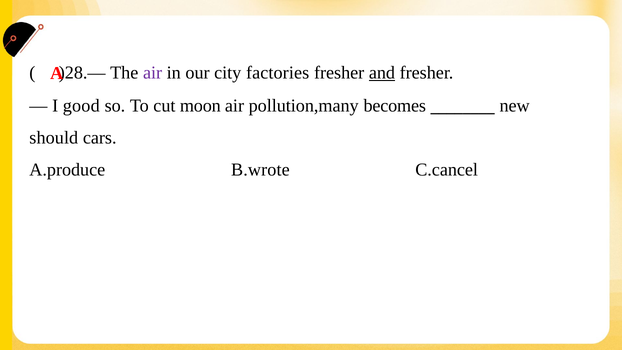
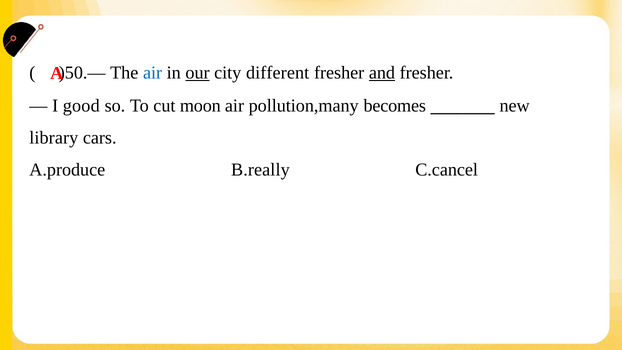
)28.—: )28.— -> )50.—
air at (153, 73) colour: purple -> blue
our underline: none -> present
factories: factories -> different
should: should -> library
B.wrote: B.wrote -> B.really
